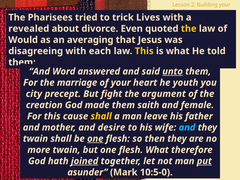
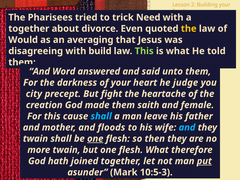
Lives: Lives -> Need
revealed at (29, 29): revealed -> together
each: each -> build
This at (144, 51) colour: yellow -> light green
unto underline: present -> none
marriage: marriage -> darkness
youth: youth -> judge
argument: argument -> heartache
shall at (101, 116) colour: yellow -> light blue
desire: desire -> floods
joined underline: present -> none
10:5-0: 10:5-0 -> 10:5-3
